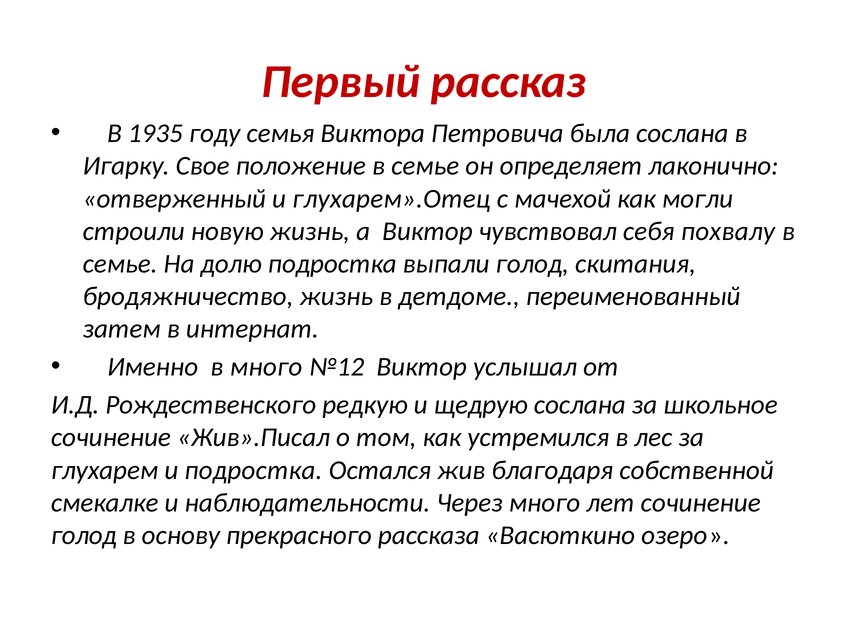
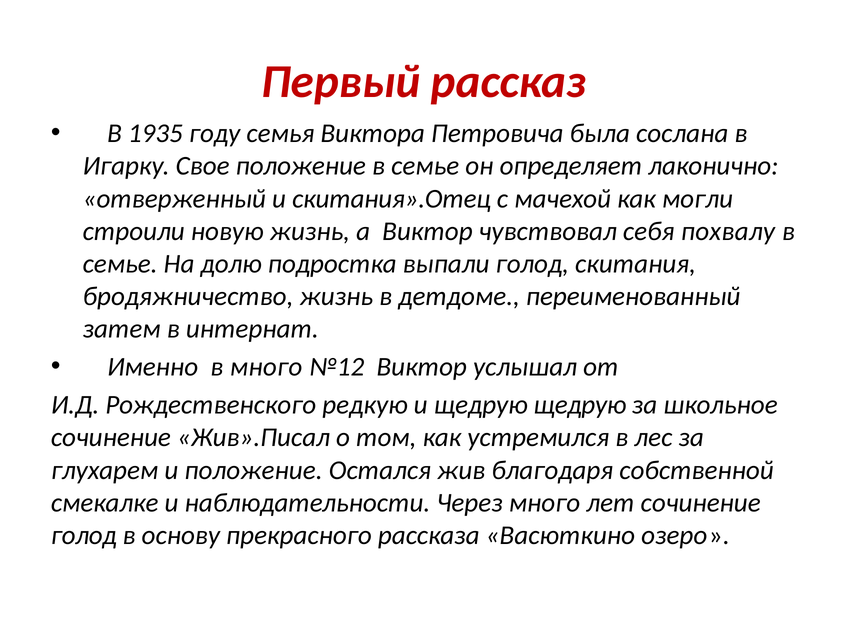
глухарем».Отец: глухарем».Отец -> скитания».Отец
щедрую сослана: сослана -> щедрую
и подростка: подростка -> положение
